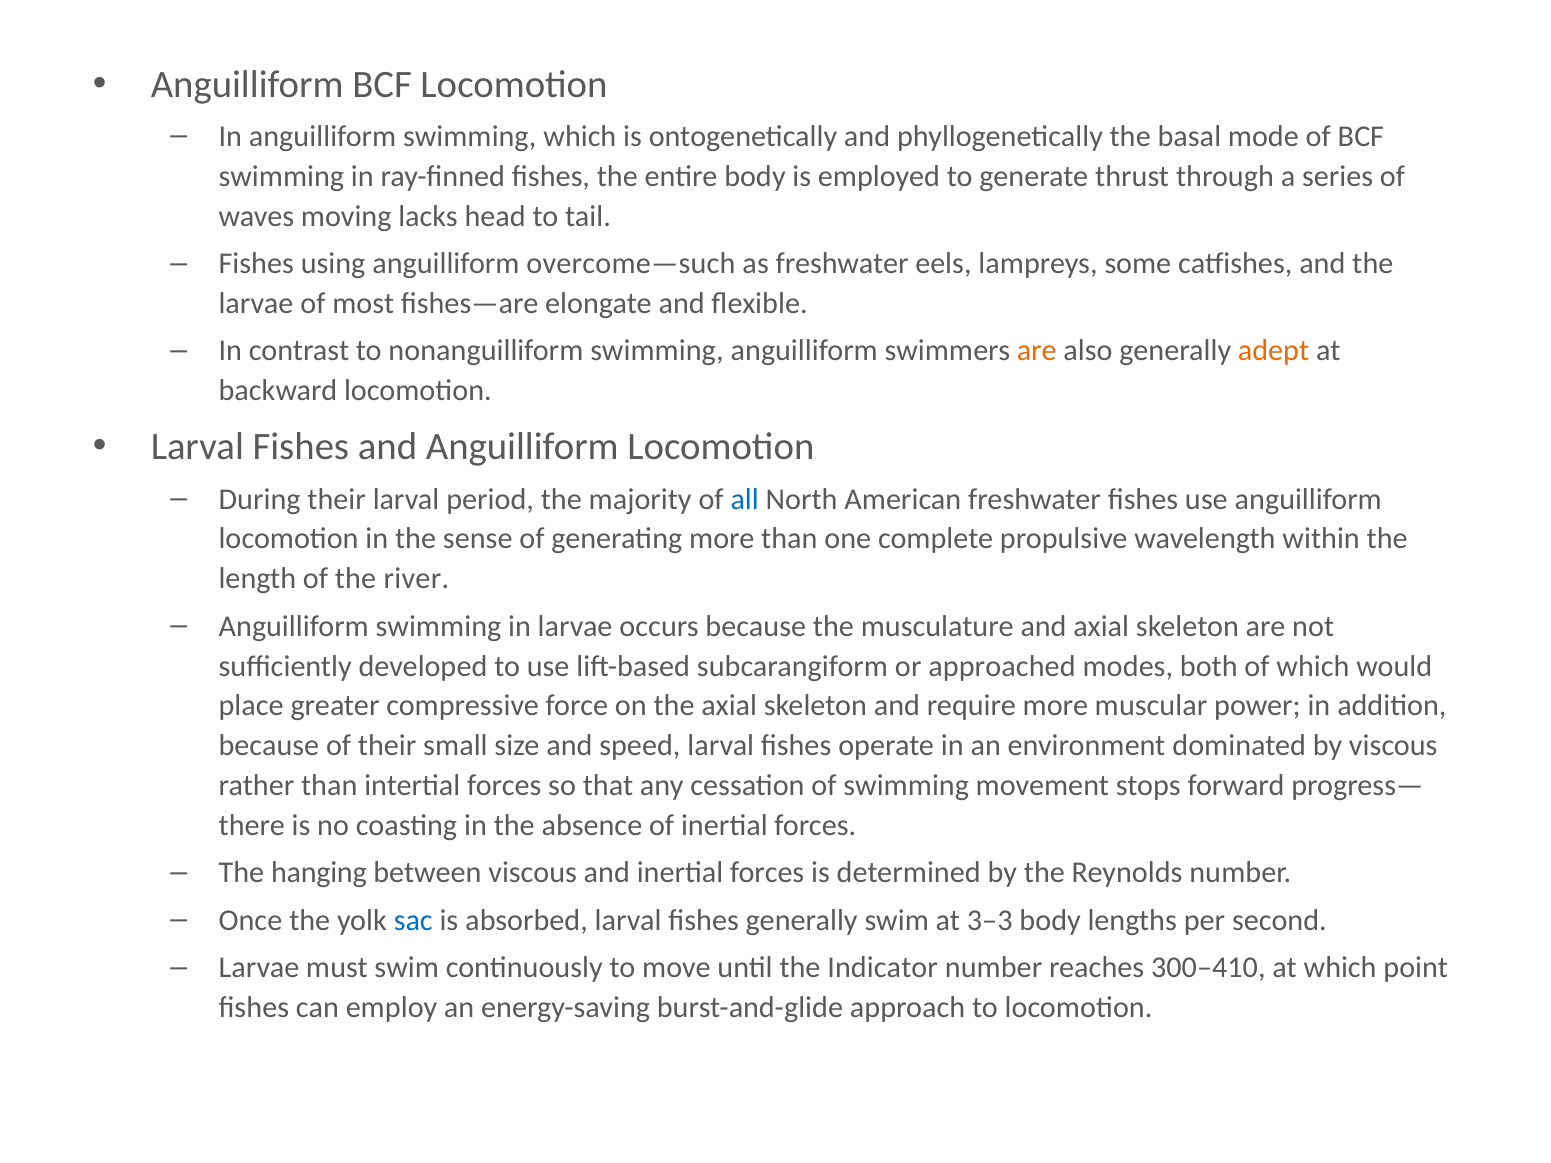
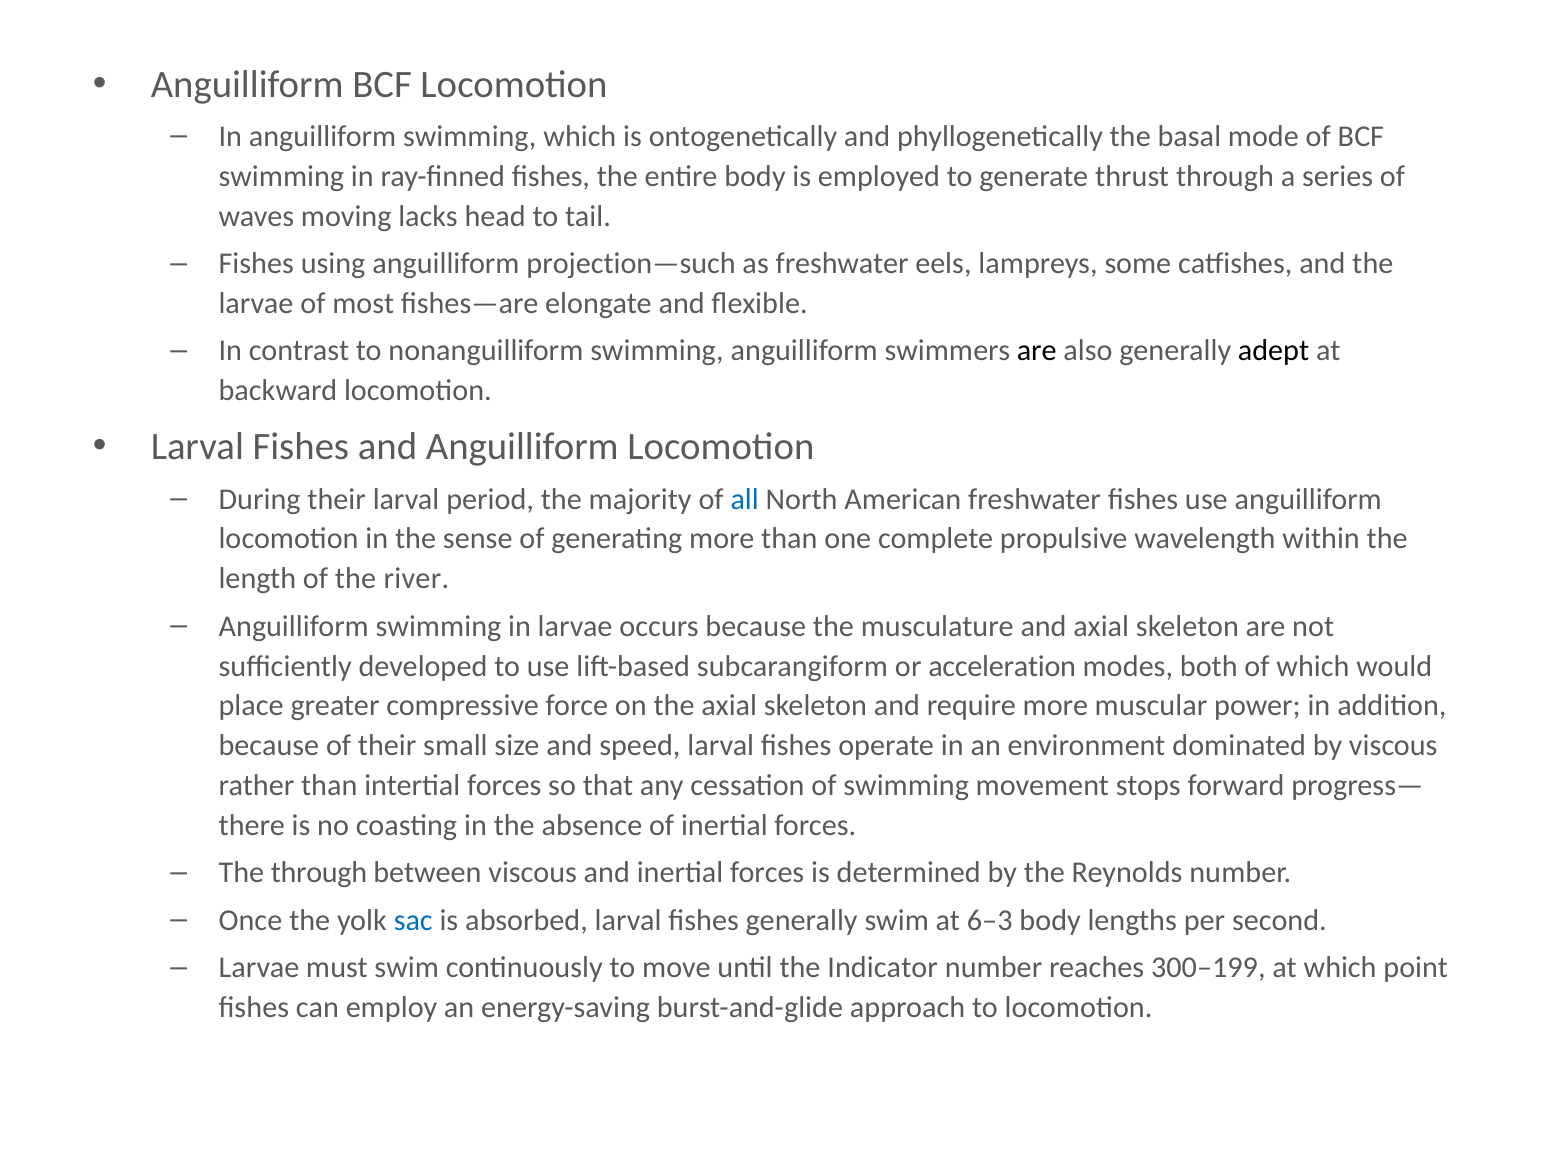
overcome—such: overcome—such -> projection—such
are at (1037, 351) colour: orange -> black
adept colour: orange -> black
approached: approached -> acceleration
The hanging: hanging -> through
3–3: 3–3 -> 6–3
300–410: 300–410 -> 300–199
